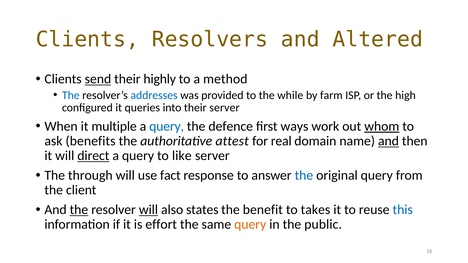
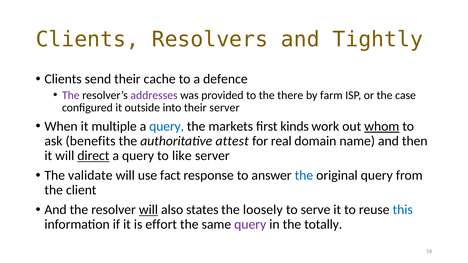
Altered: Altered -> Tightly
send underline: present -> none
highly: highly -> cache
method: method -> defence
The at (71, 95) colour: blue -> purple
addresses colour: blue -> purple
while: while -> there
high: high -> case
queries: queries -> outside
defence: defence -> markets
ways: ways -> kinds
and at (388, 141) underline: present -> none
through: through -> validate
the at (79, 210) underline: present -> none
benefit: benefit -> loosely
takes: takes -> serve
query at (250, 225) colour: orange -> purple
public: public -> totally
